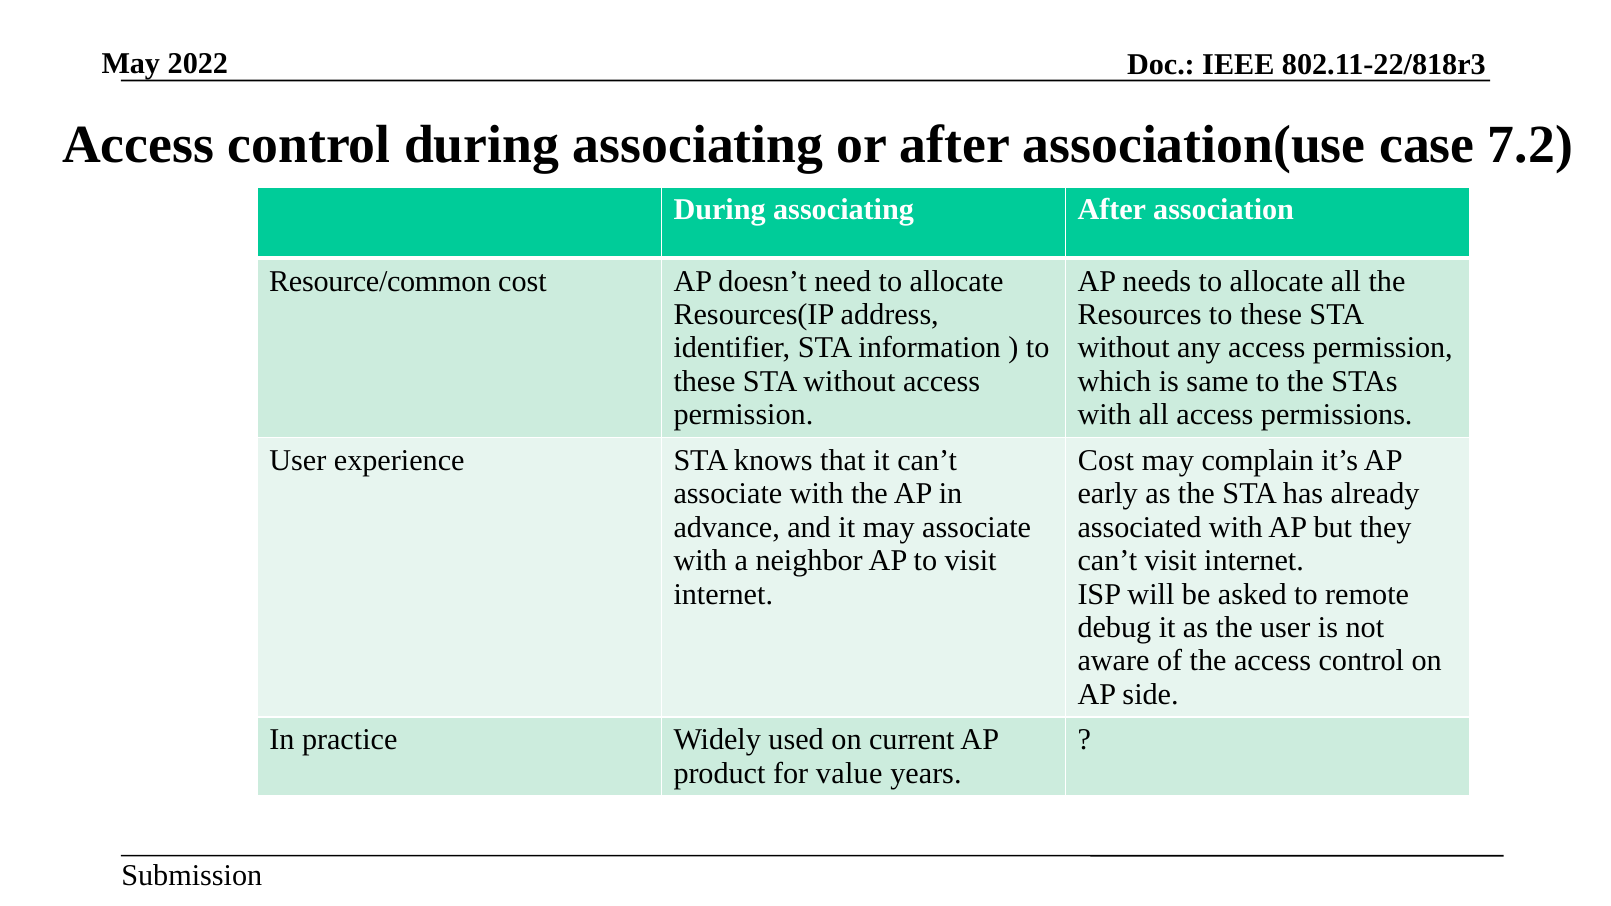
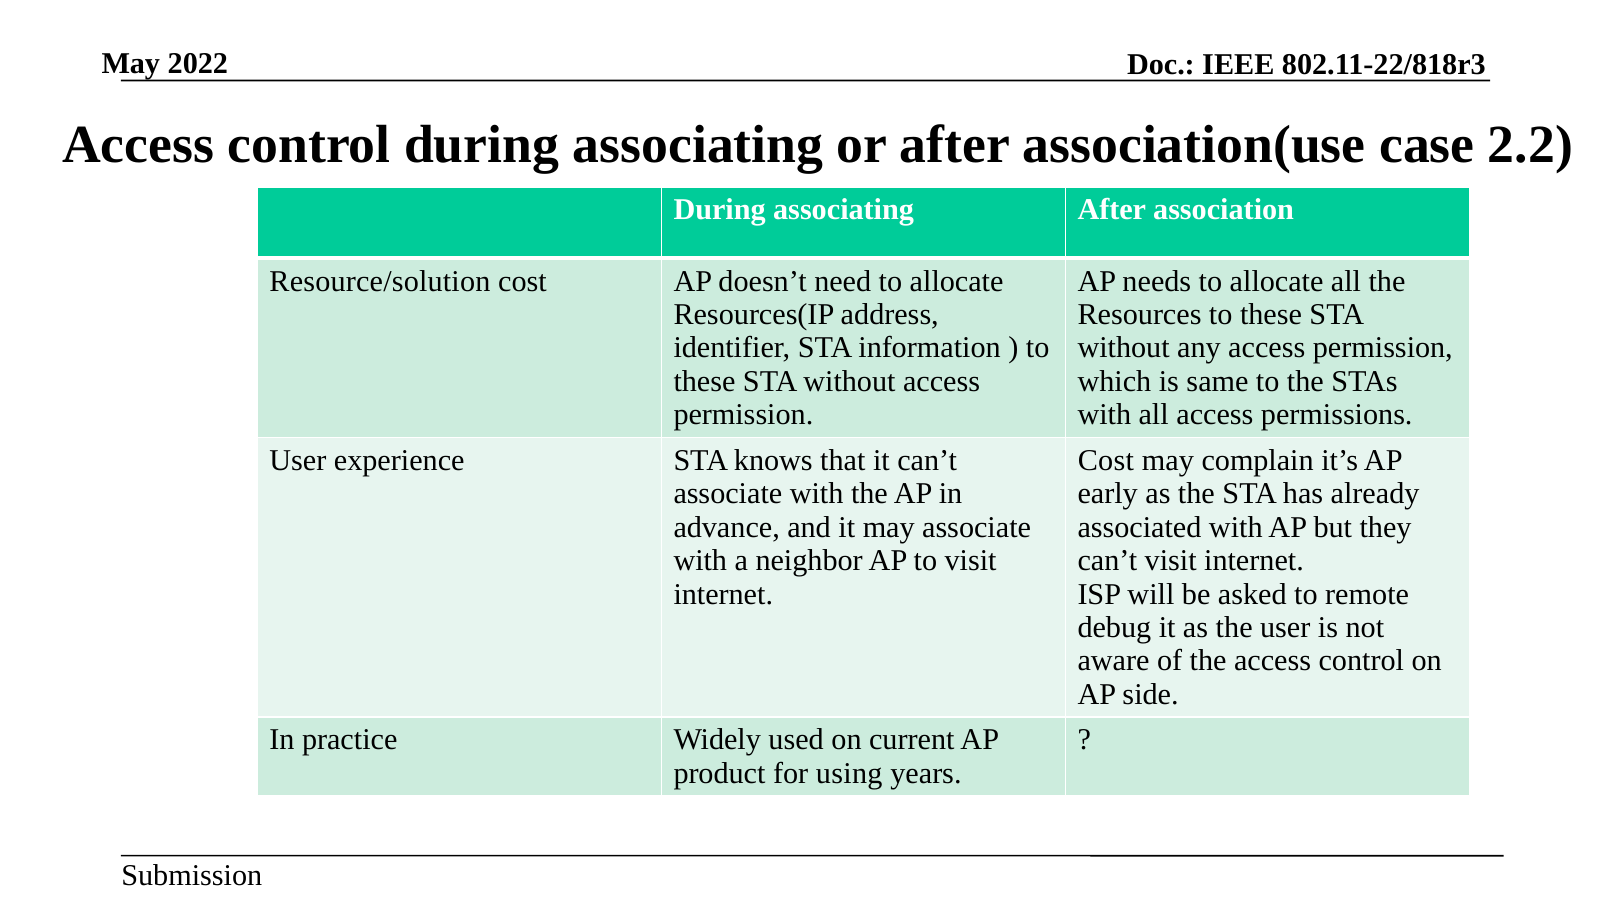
7.2: 7.2 -> 2.2
Resource/common: Resource/common -> Resource/solution
value: value -> using
